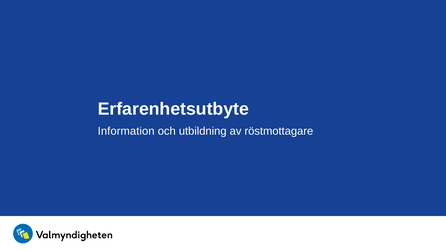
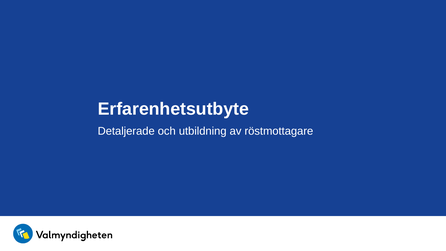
Information: Information -> Detaljerade
